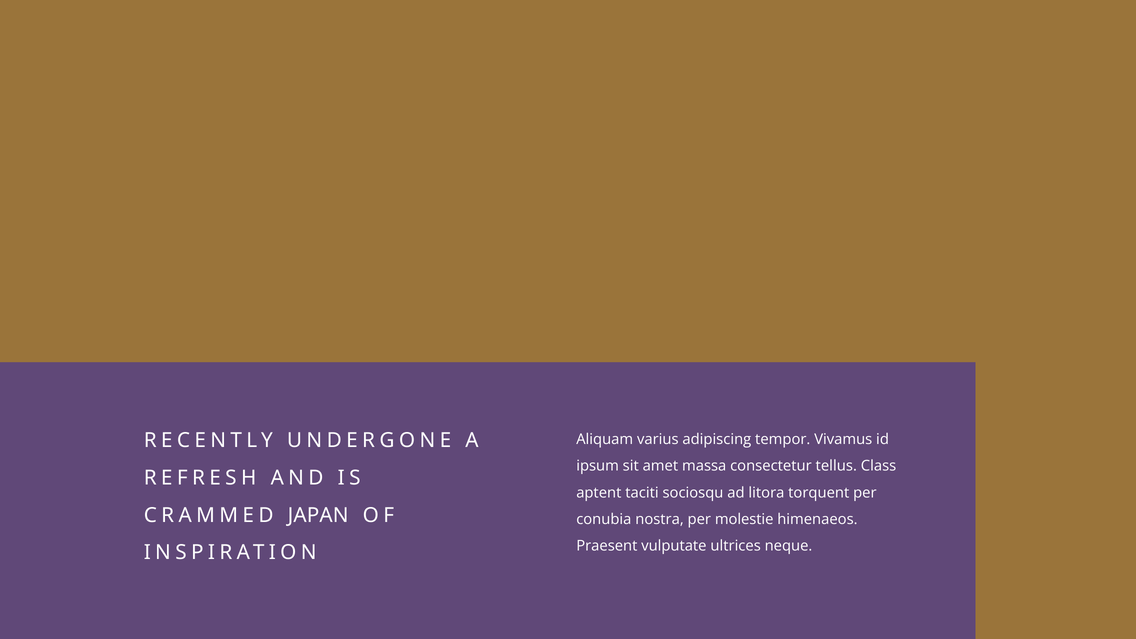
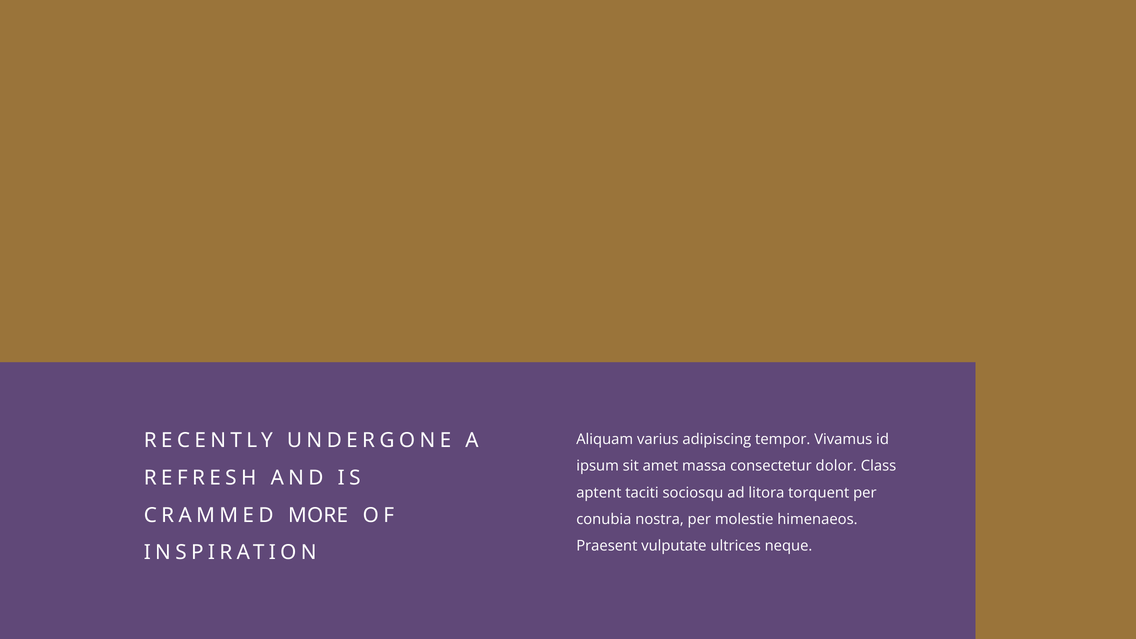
tellus: tellus -> dolor
JAPAN: JAPAN -> MORE
